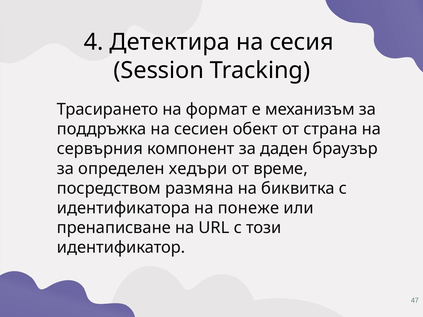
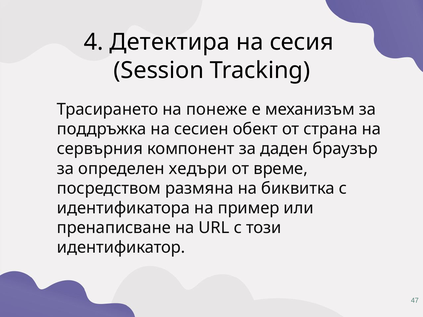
формат: формат -> понеже
понеже: понеже -> пример
